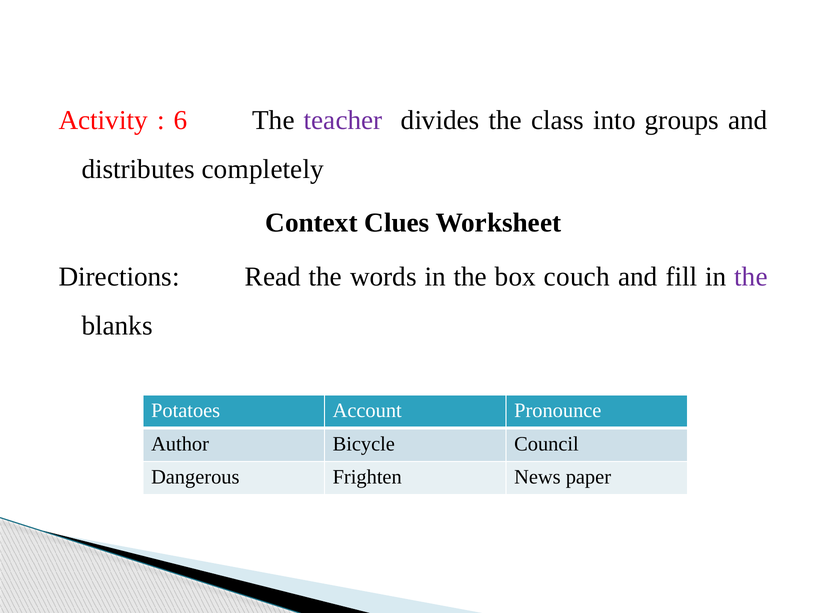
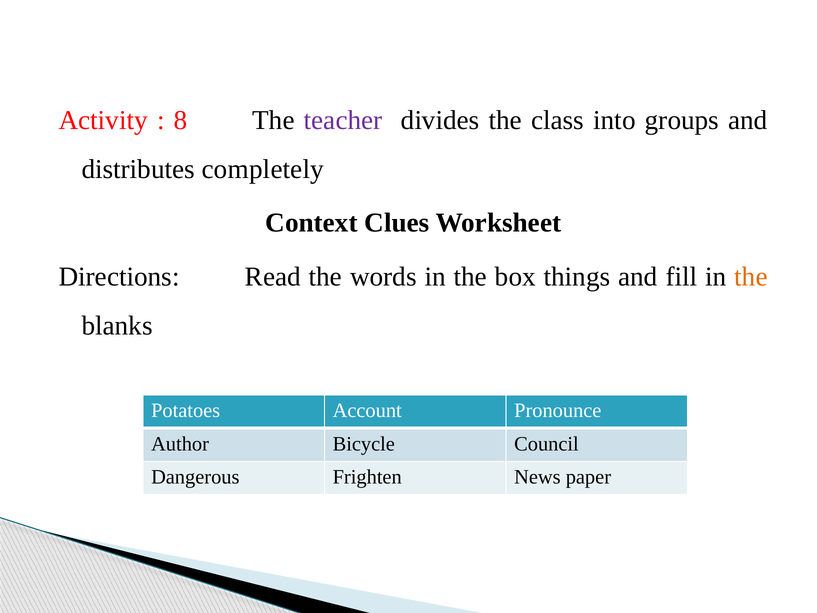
6: 6 -> 8
couch: couch -> things
the at (751, 276) colour: purple -> orange
